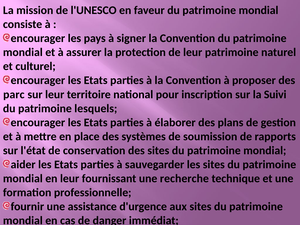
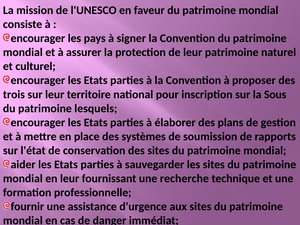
parc: parc -> trois
Suivi: Suivi -> Sous
